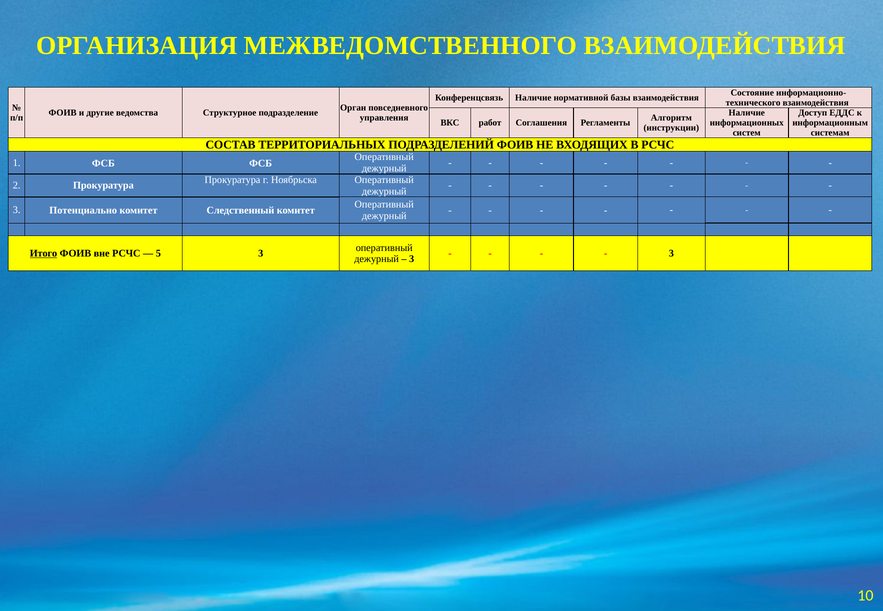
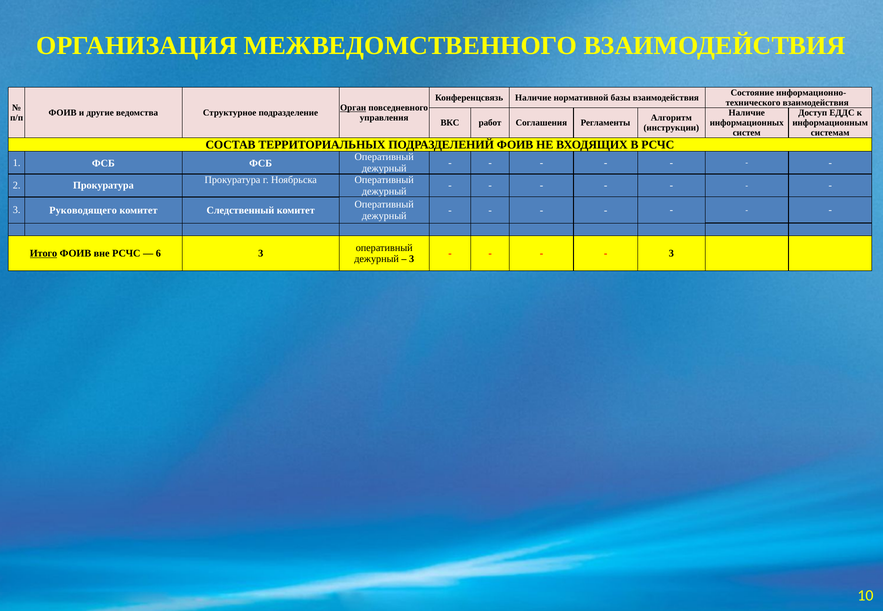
Орган underline: none -> present
Потенциально: Потенциально -> Руководящего
5: 5 -> 6
